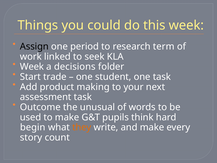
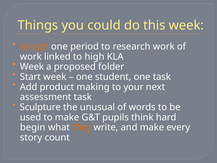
Assign colour: black -> orange
research term: term -> work
seek: seek -> high
decisions: decisions -> proposed
Start trade: trade -> week
Outcome: Outcome -> Sculpture
